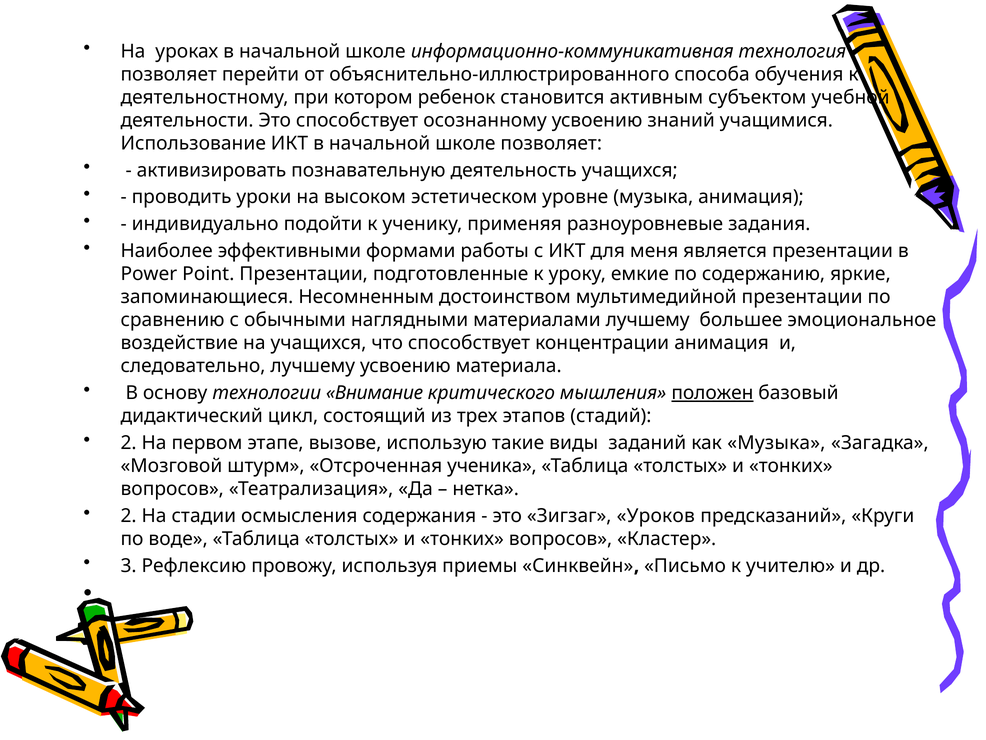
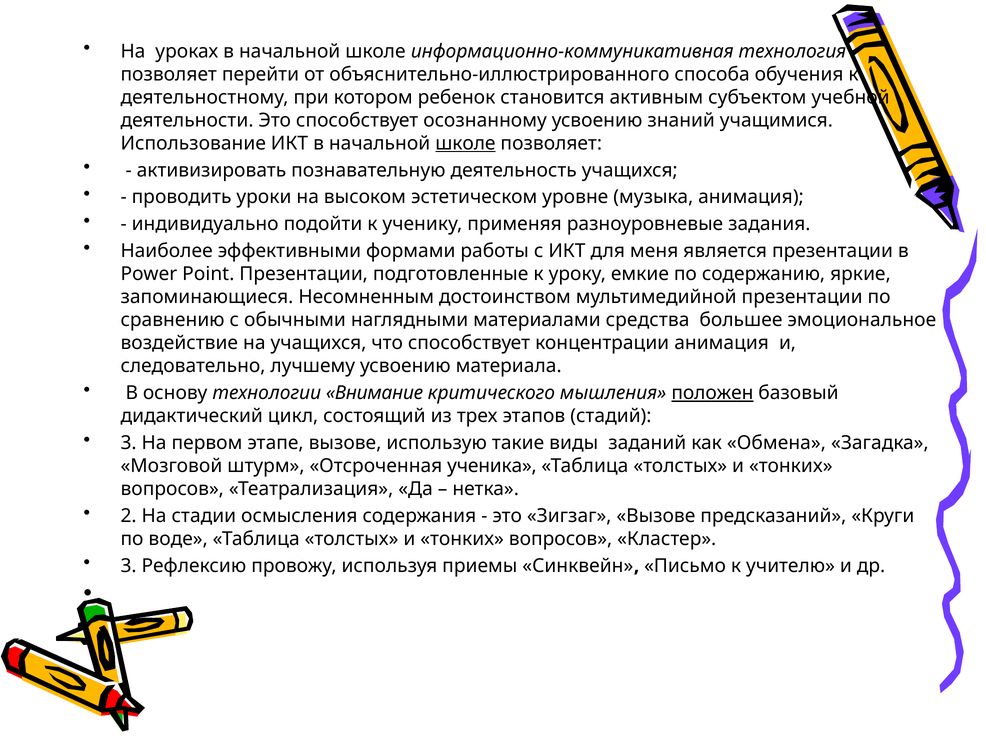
школе at (465, 143) underline: none -> present
материалами лучшему: лучшему -> средства
2 at (129, 443): 2 -> 3
как Музыка: Музыка -> Обмена
Зигзаг Уроков: Уроков -> Вызове
